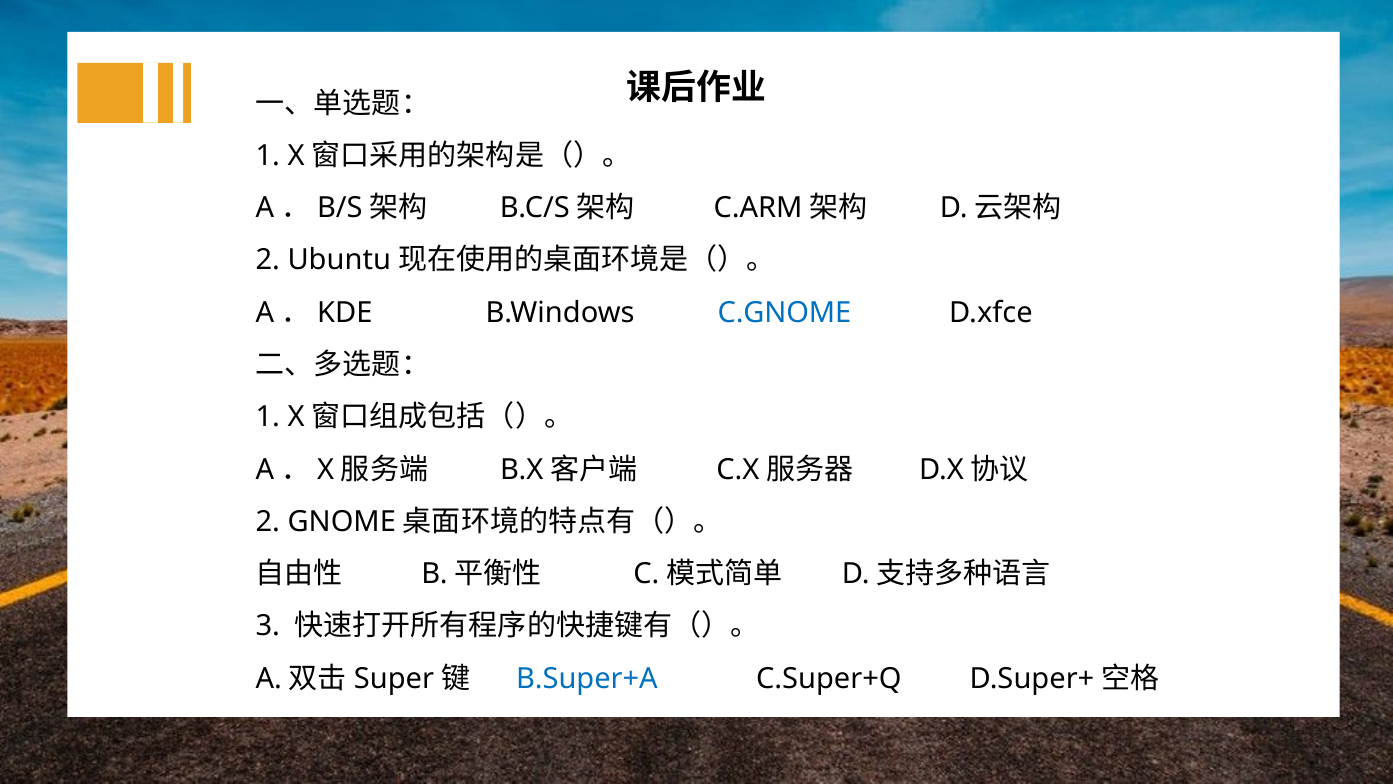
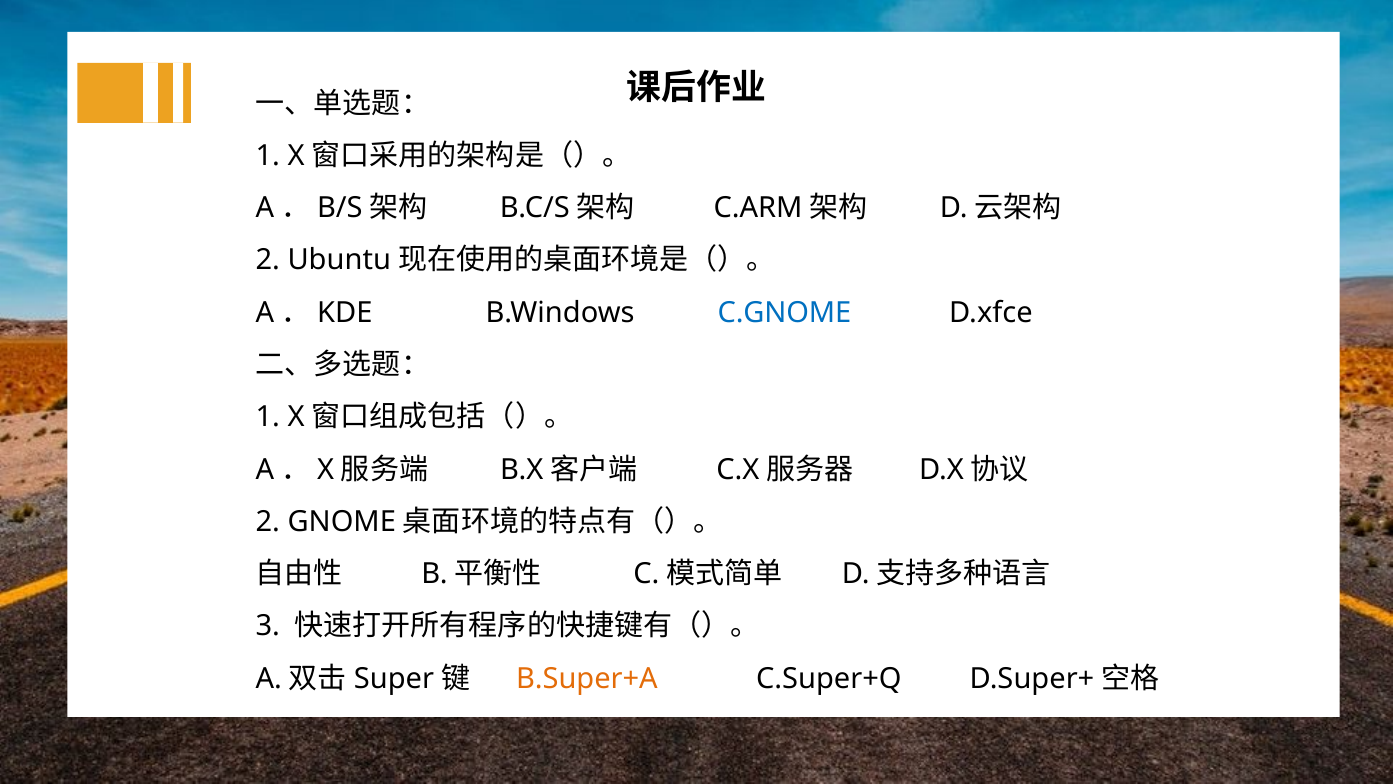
B.Super+A colour: blue -> orange
